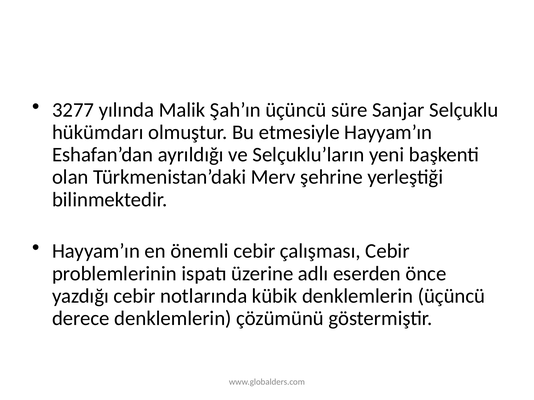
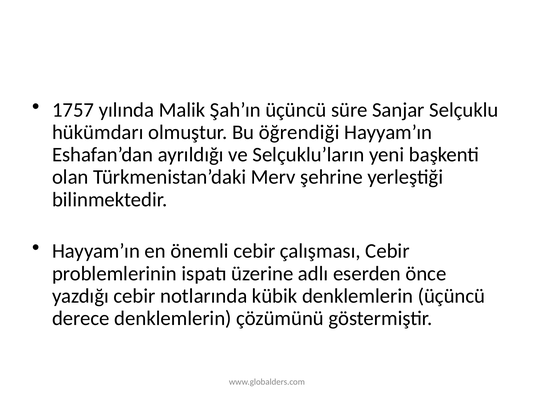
3277: 3277 -> 1757
etmesiyle: etmesiyle -> öğrendiği
